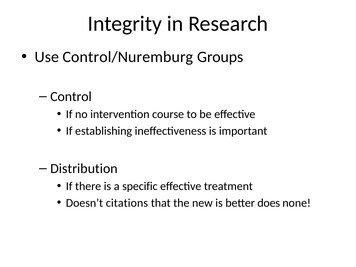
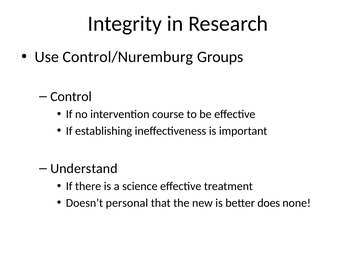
Distribution: Distribution -> Understand
specific: specific -> science
citations: citations -> personal
